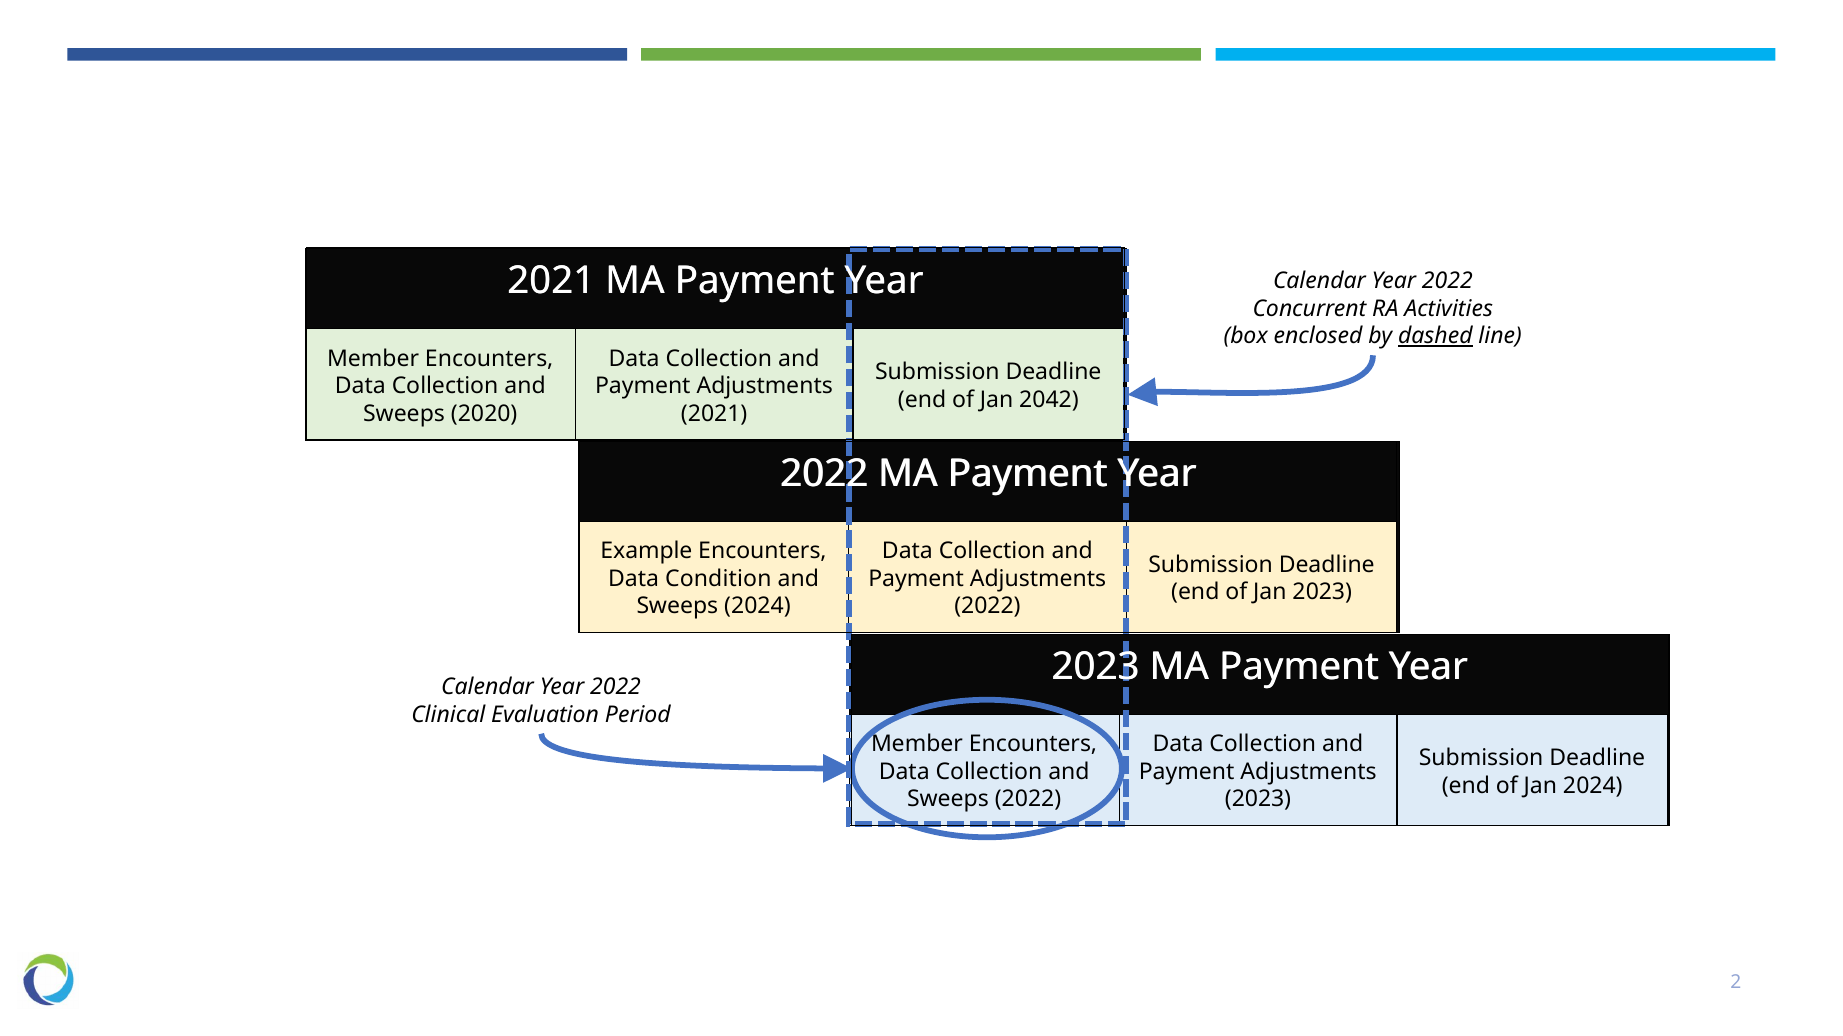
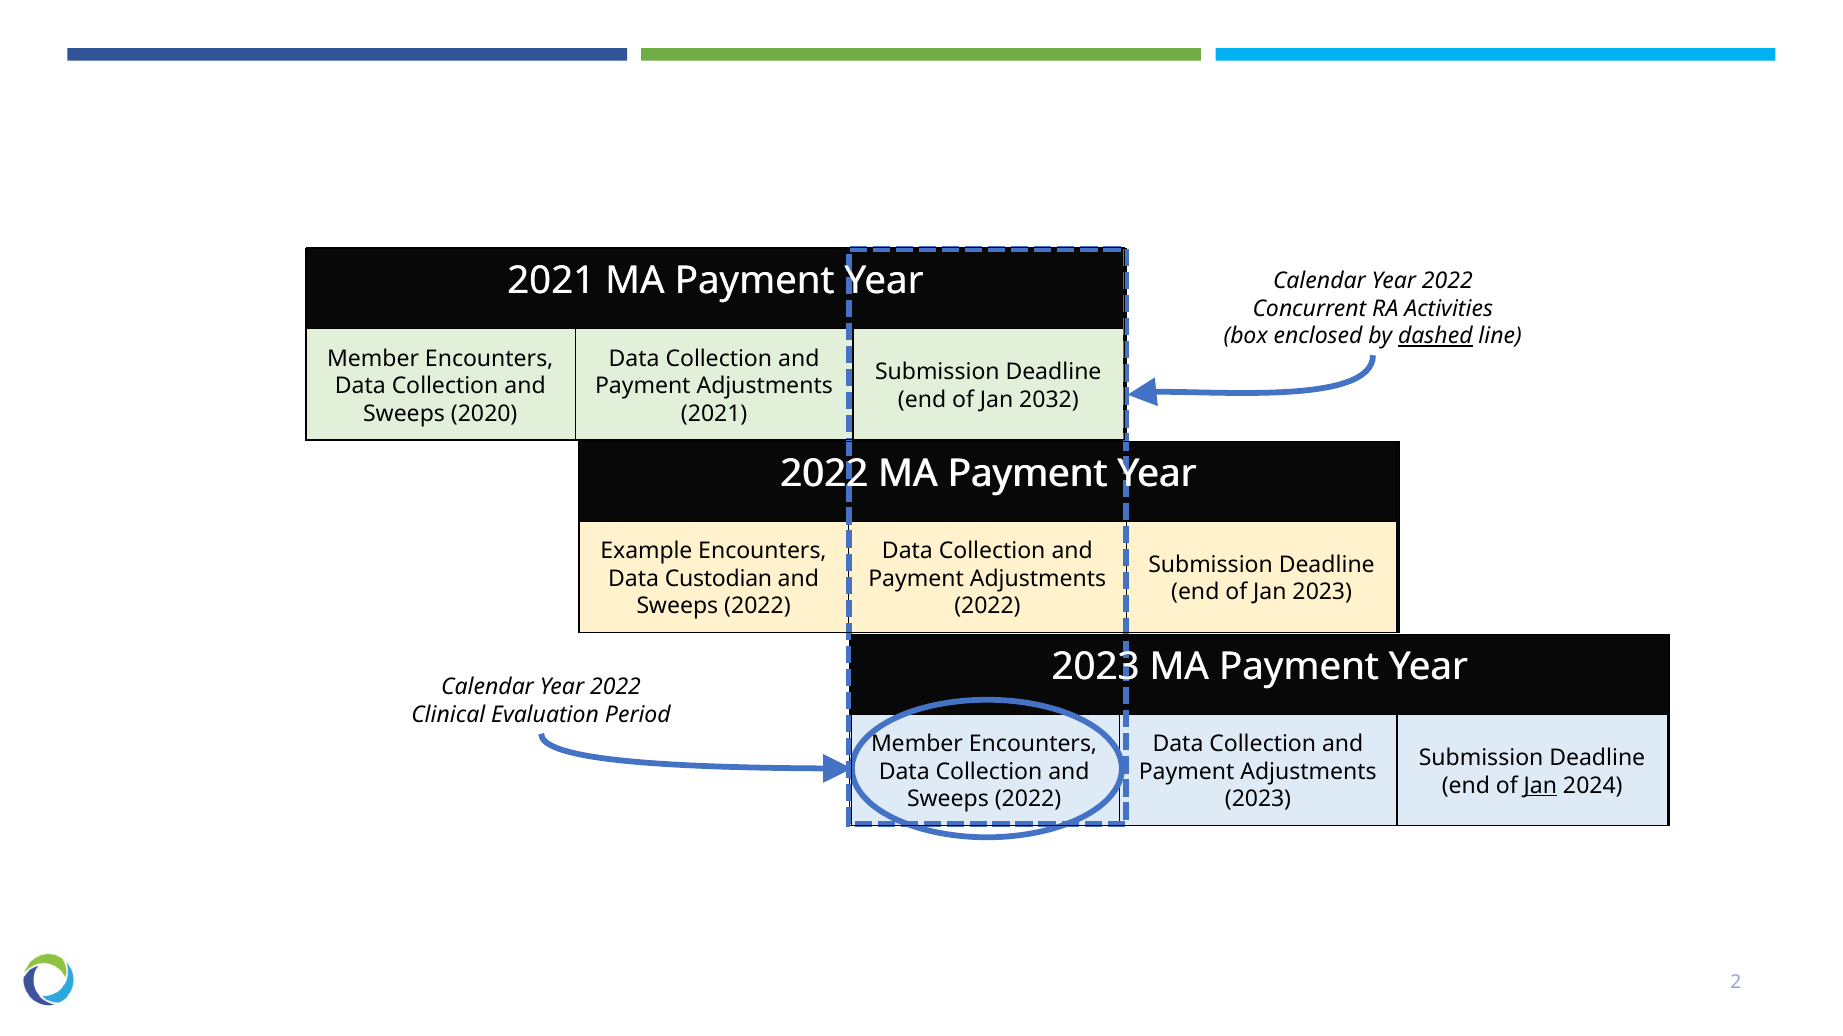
2042: 2042 -> 2032
Condition: Condition -> Custodian
2024 at (757, 606): 2024 -> 2022
Jan at (1540, 786) underline: none -> present
